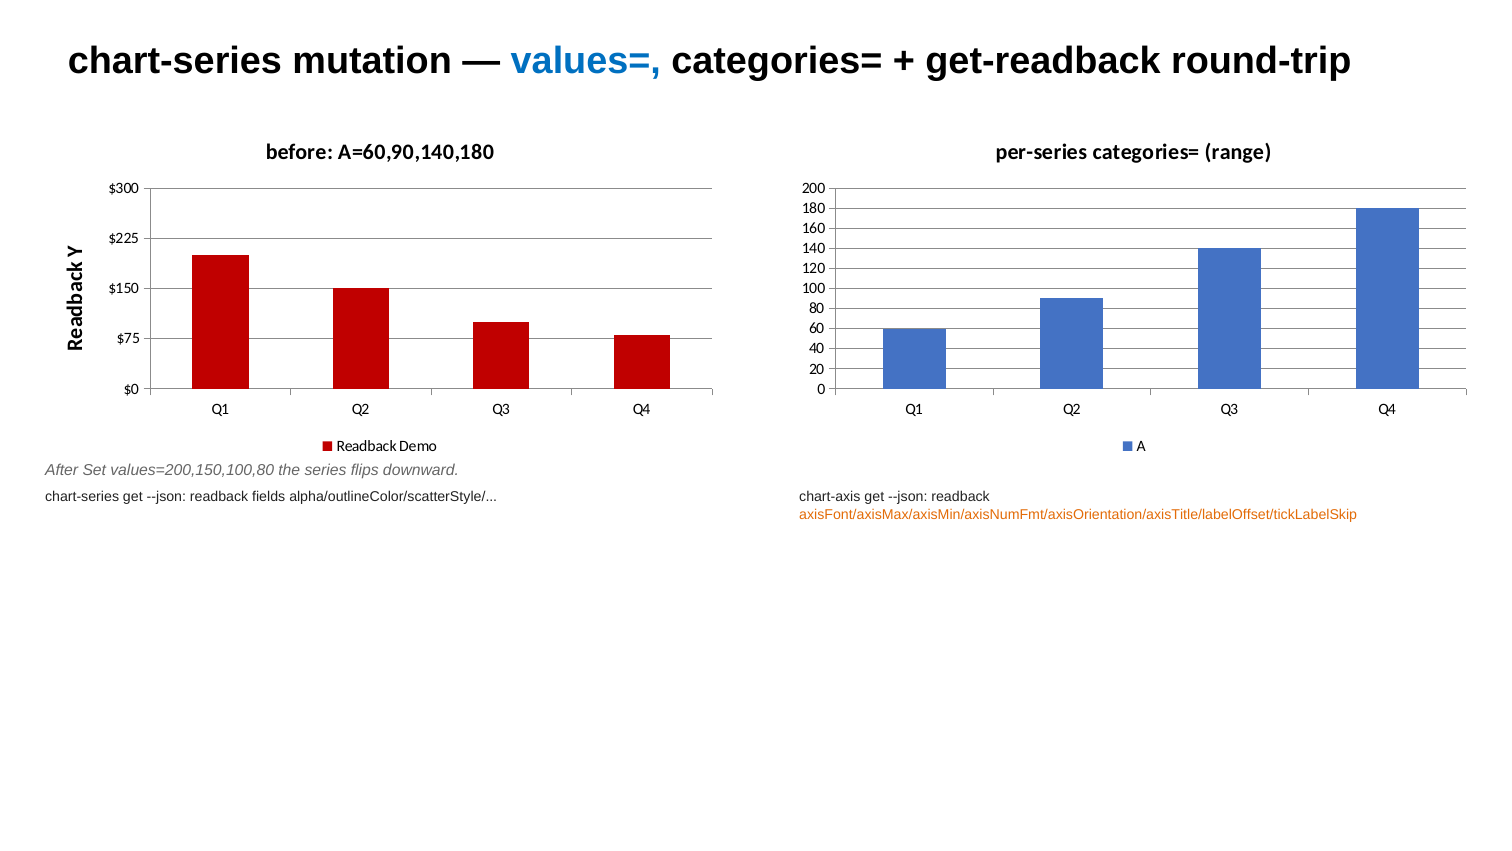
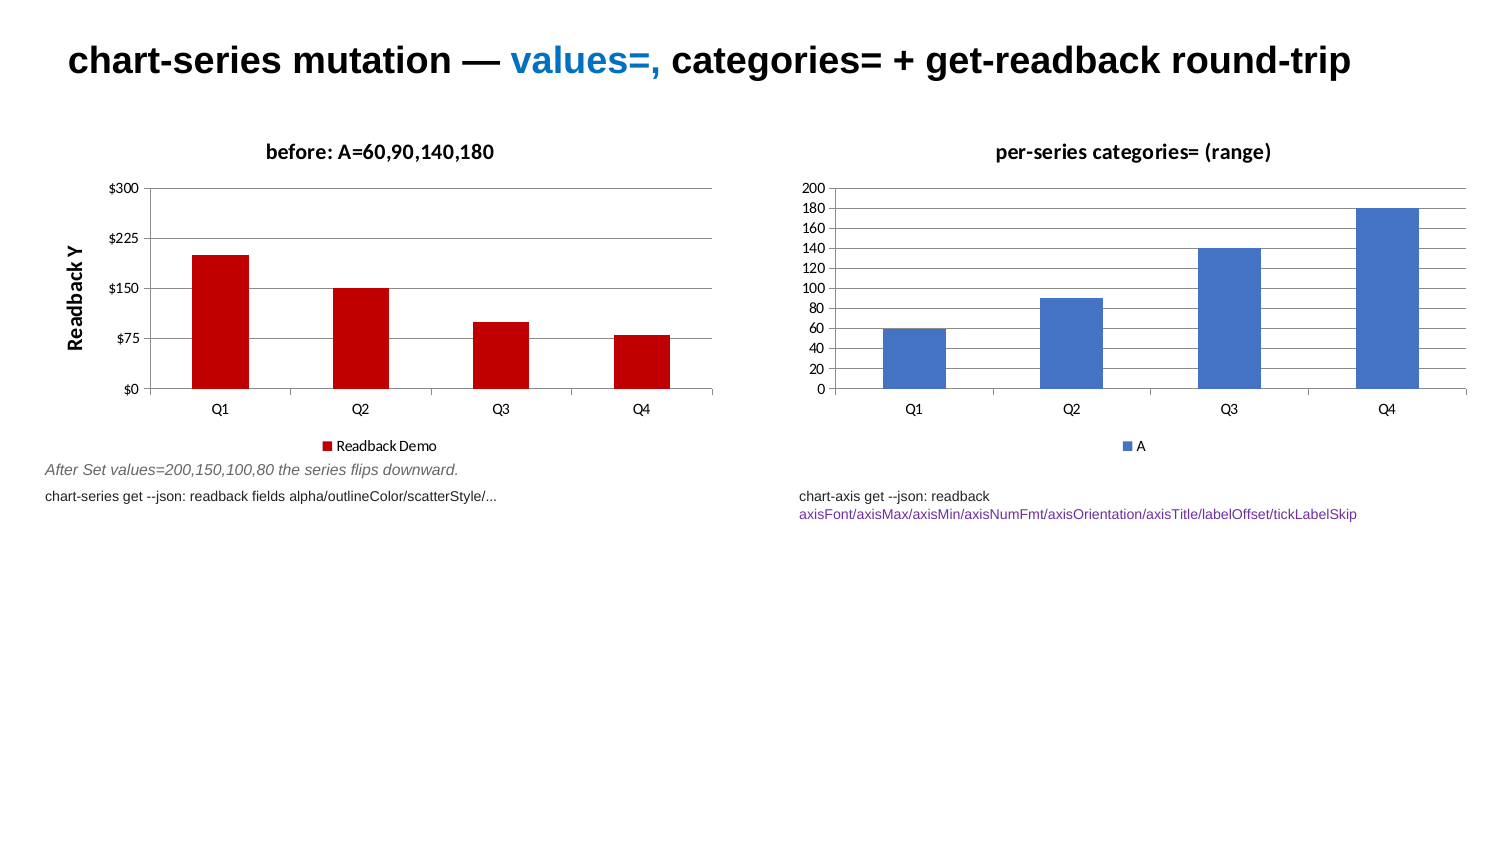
axisFont/axisMax/axisMin/axisNumFmt/axisOrientation/axisTitle/labelOffset/tickLabelSkip colour: orange -> purple
